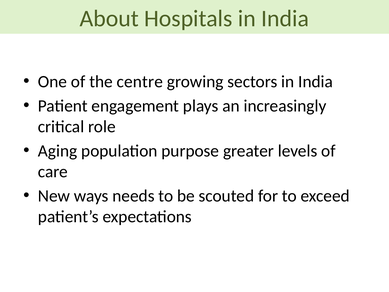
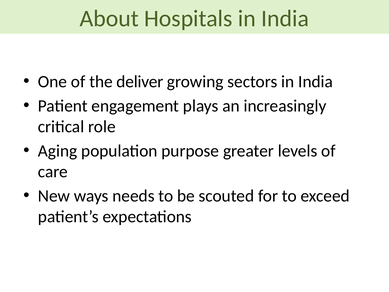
centre: centre -> deliver
